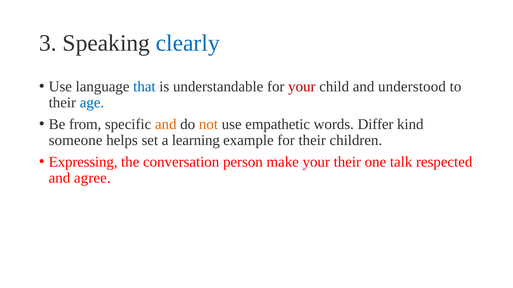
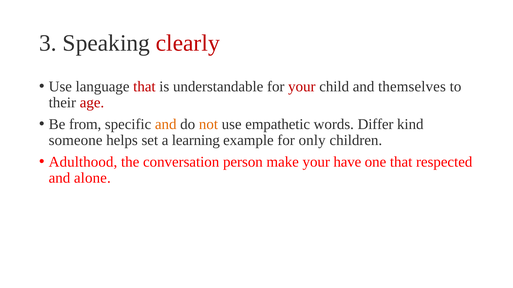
clearly colour: blue -> red
that at (144, 87) colour: blue -> red
understood: understood -> themselves
age colour: blue -> red
for their: their -> only
Expressing: Expressing -> Adulthood
your their: their -> have
one talk: talk -> that
agree: agree -> alone
